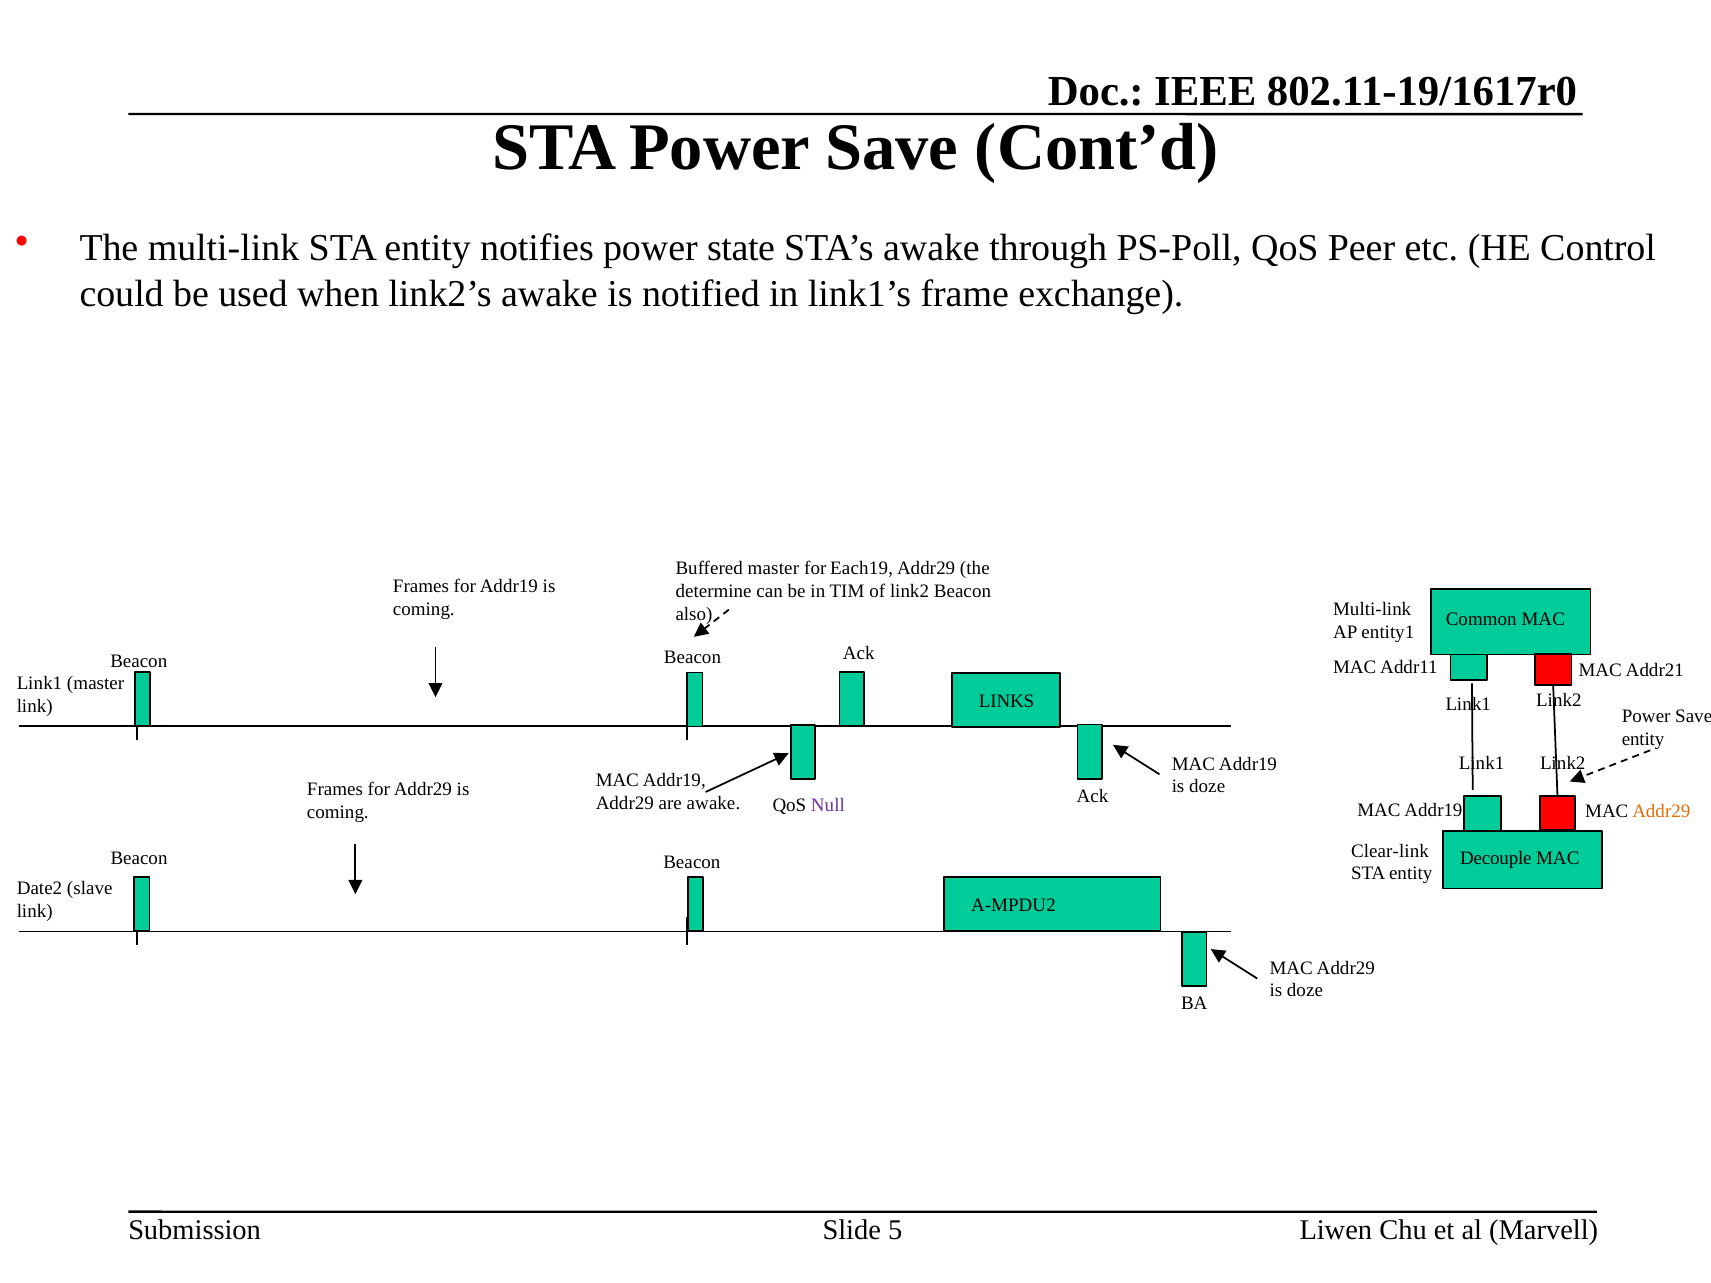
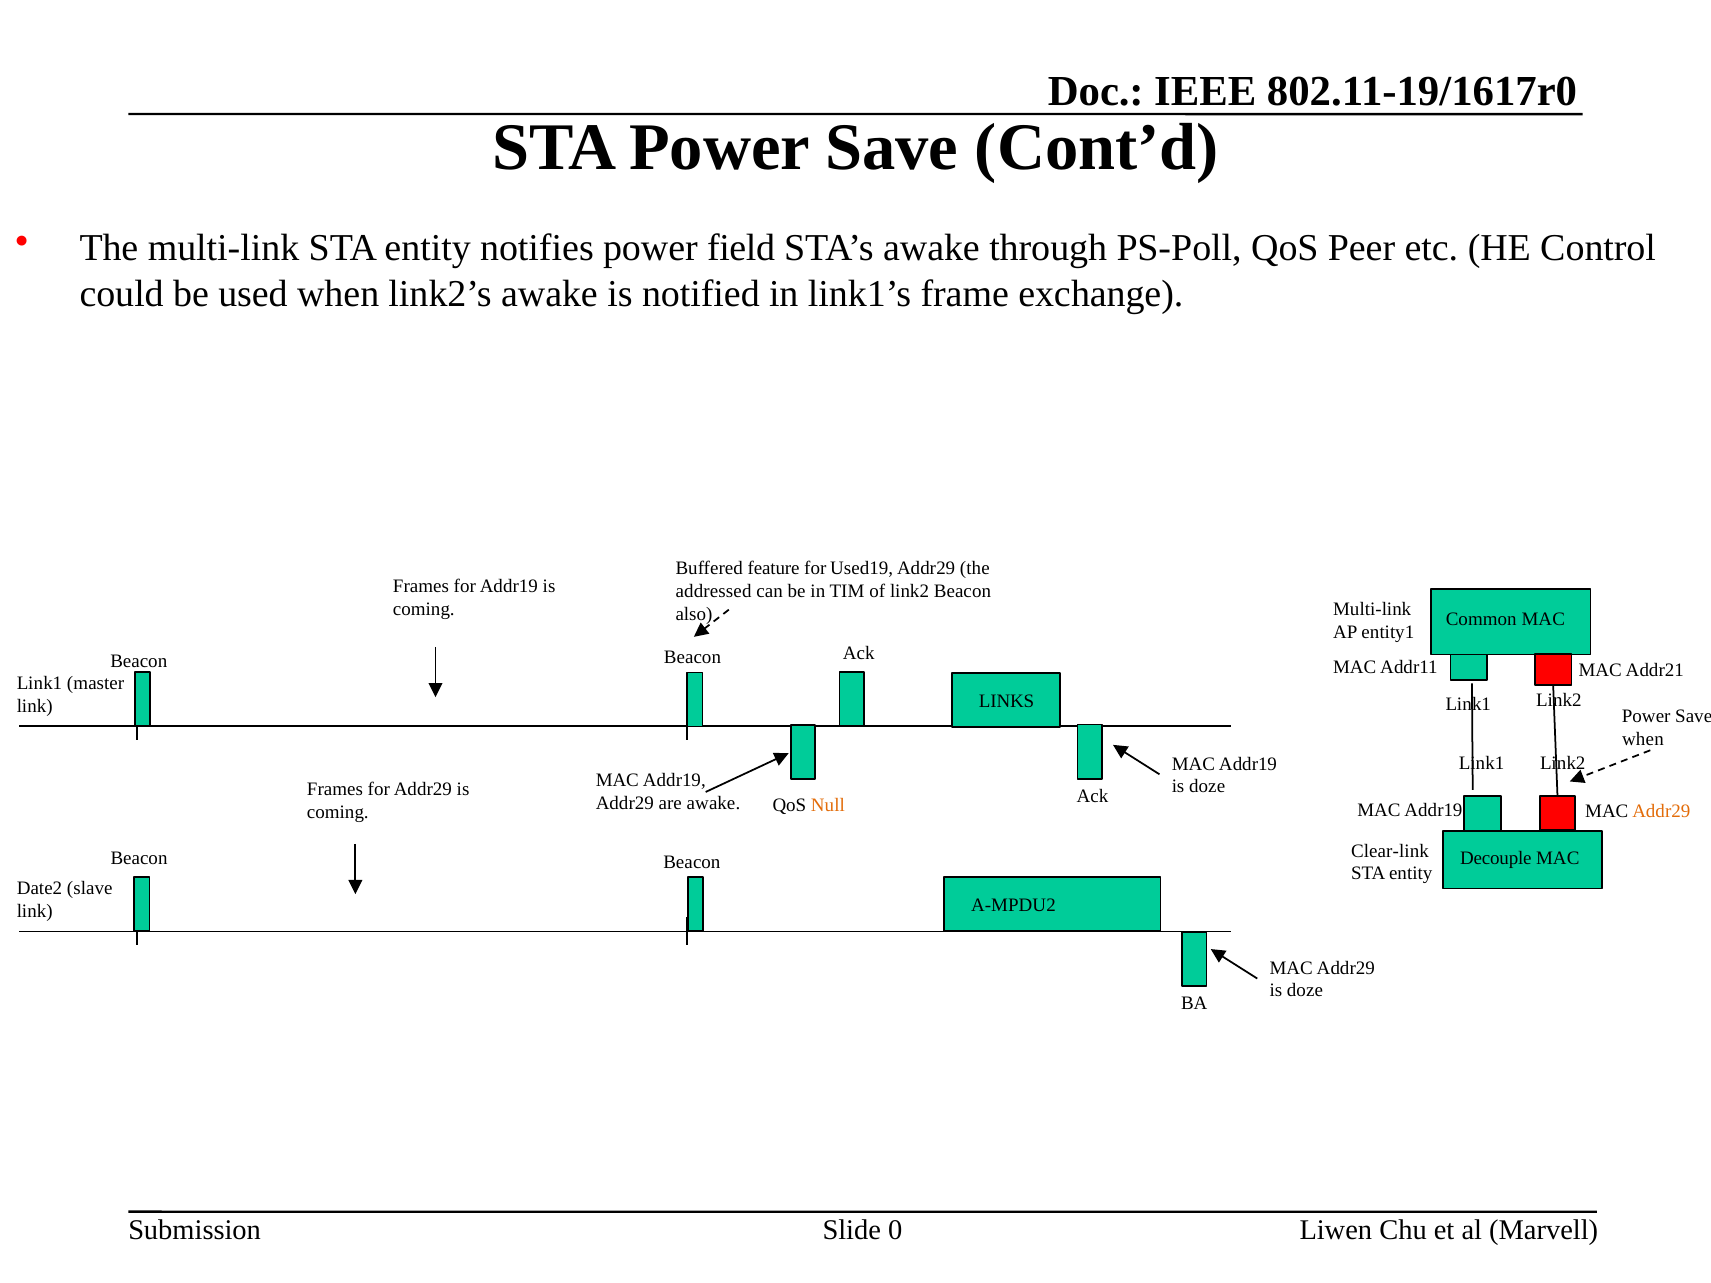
state: state -> field
Buffered master: master -> feature
Each19: Each19 -> Used19
determine: determine -> addressed
entity at (1643, 739): entity -> when
Null colour: purple -> orange
5: 5 -> 0
